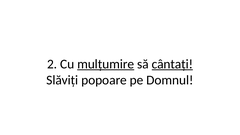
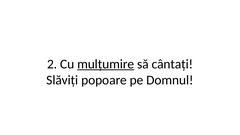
cântați underline: present -> none
